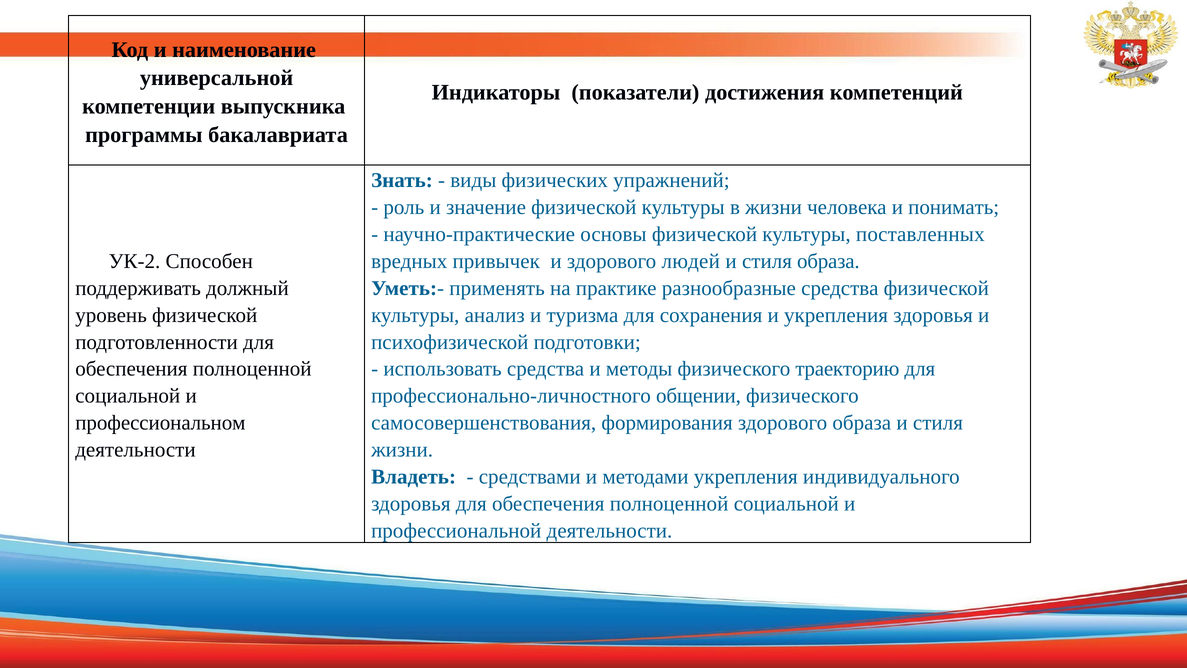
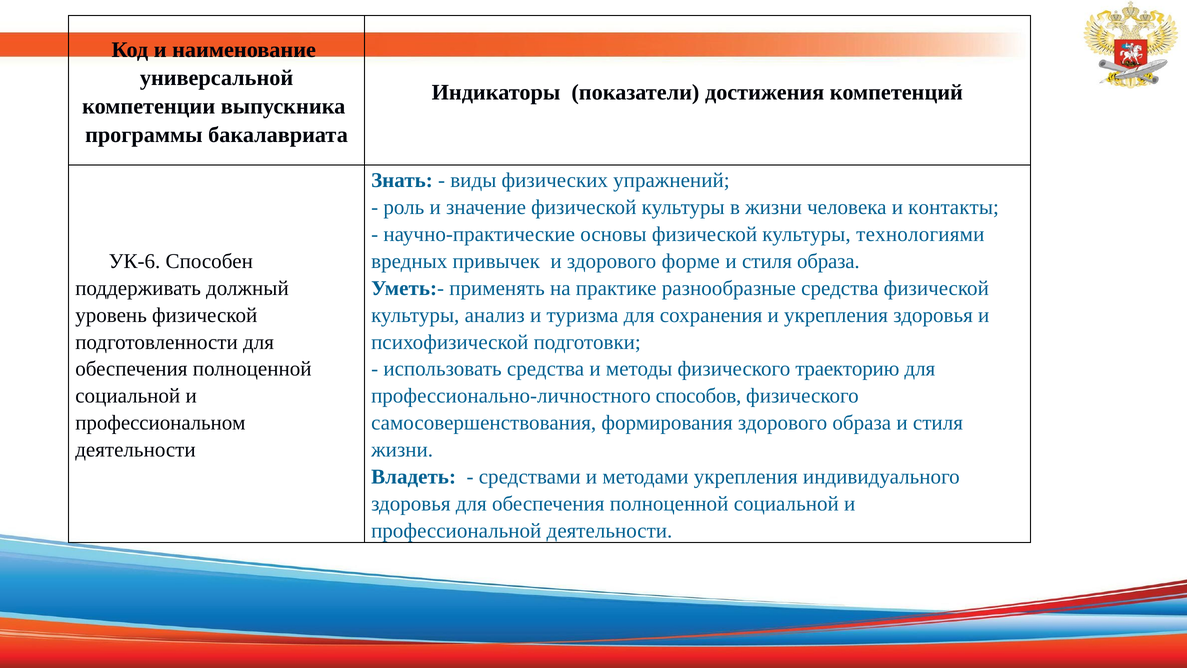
понимать: понимать -> контакты
поставленных: поставленных -> технологиями
УК-2: УК-2 -> УК-6
людей: людей -> форме
общении: общении -> способов
